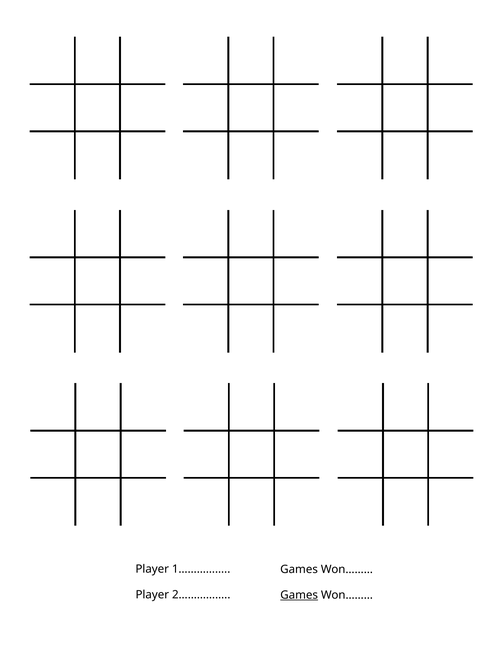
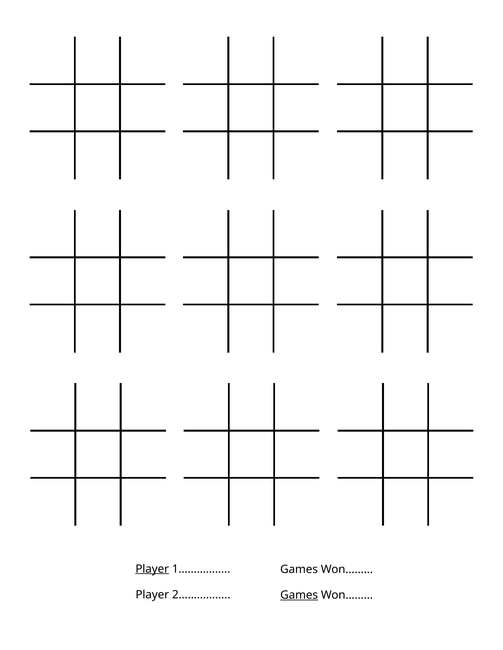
Player at (152, 570) underline: none -> present
